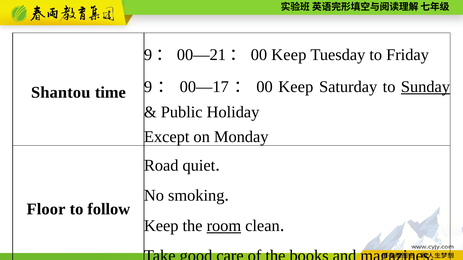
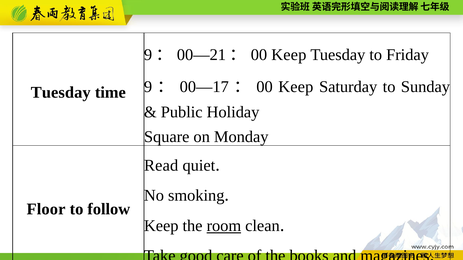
Sunday underline: present -> none
Shantou at (61, 93): Shantou -> Tuesday
Except: Except -> Square
Road: Road -> Read
